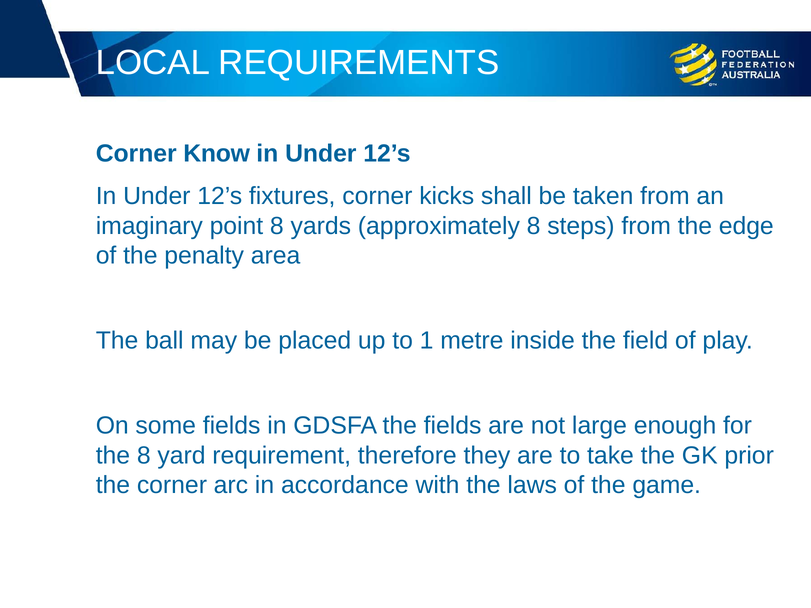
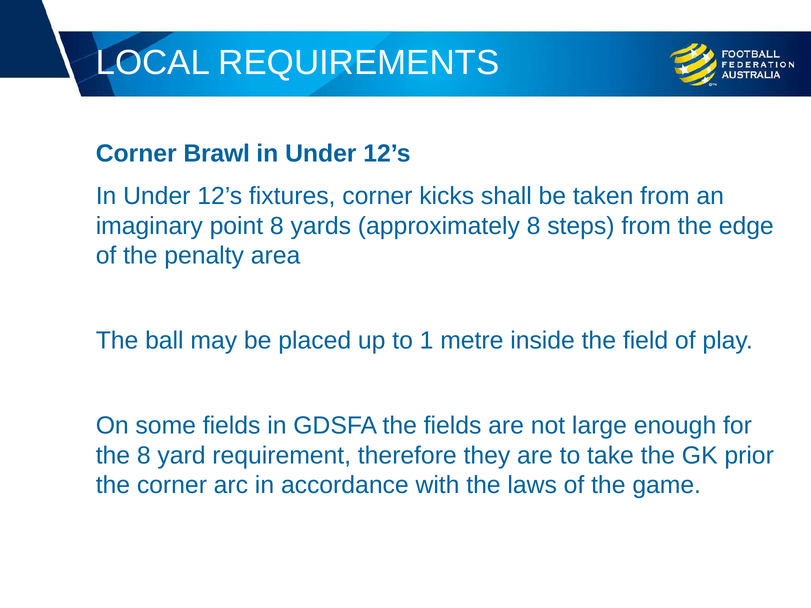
Know: Know -> Brawl
